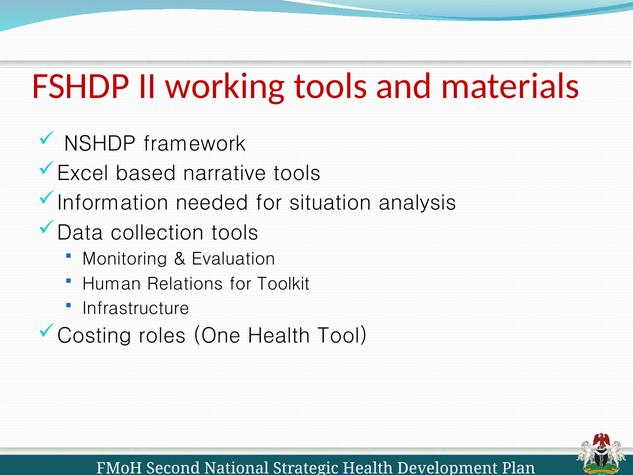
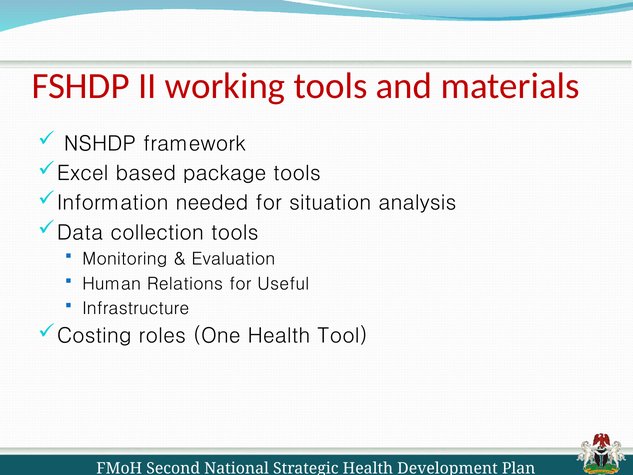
narrative: narrative -> package
Toolkit: Toolkit -> Useful
